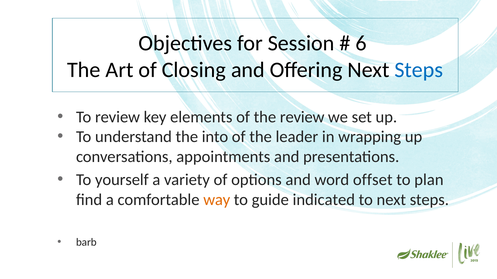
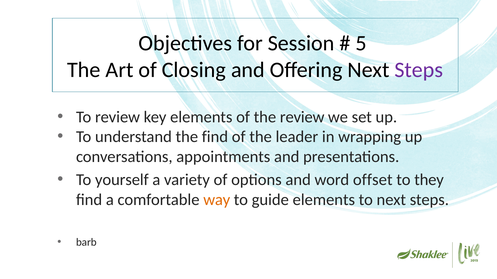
6: 6 -> 5
Steps at (419, 70) colour: blue -> purple
the into: into -> find
plan: plan -> they
guide indicated: indicated -> elements
